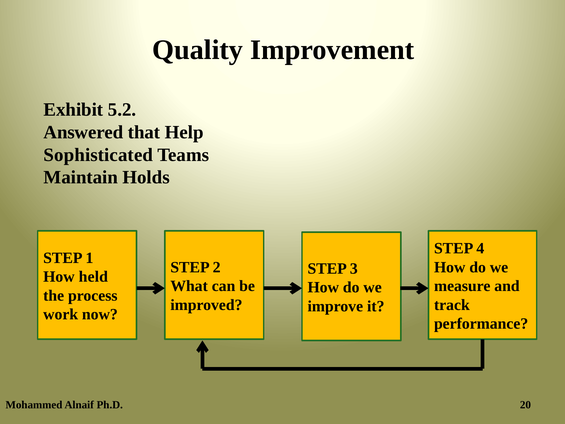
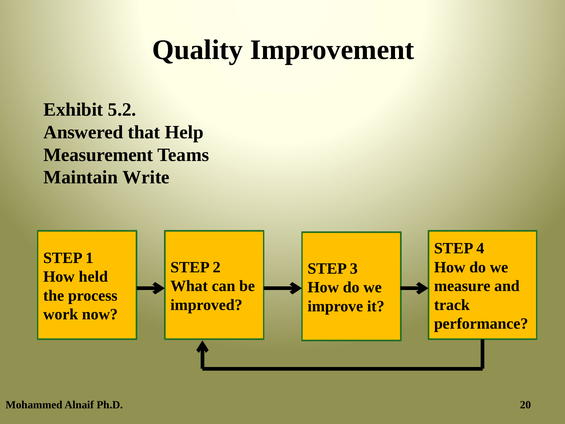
Sophisticated: Sophisticated -> Measurement
Holds: Holds -> Write
